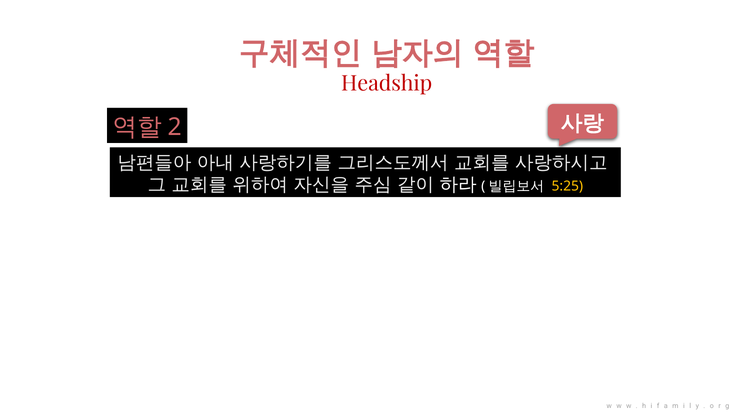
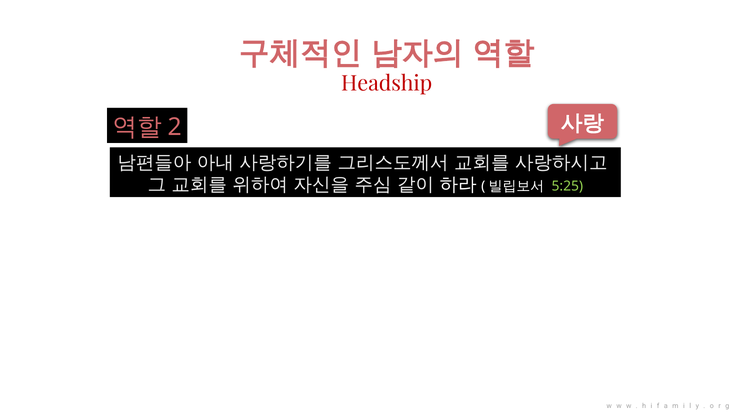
5:25 colour: yellow -> light green
